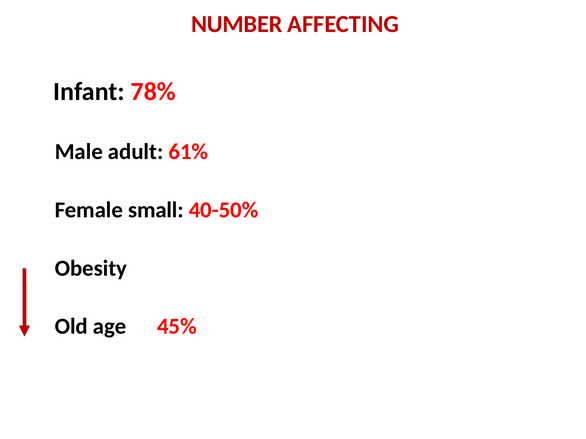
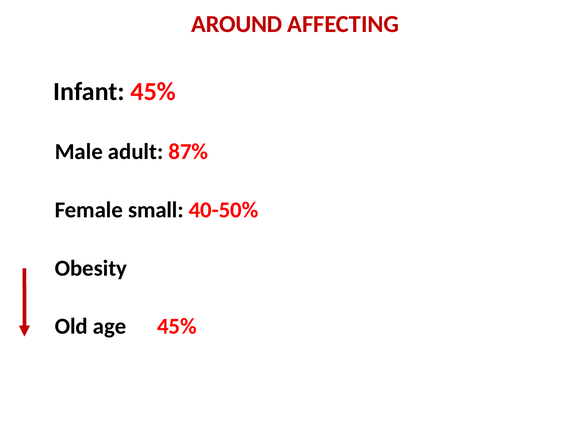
NUMBER: NUMBER -> AROUND
Infant 78%: 78% -> 45%
61%: 61% -> 87%
